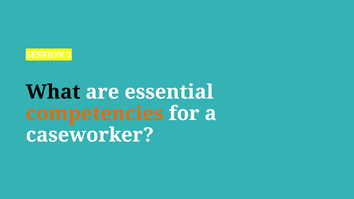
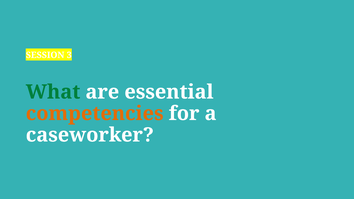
What colour: black -> green
